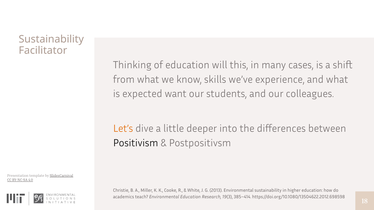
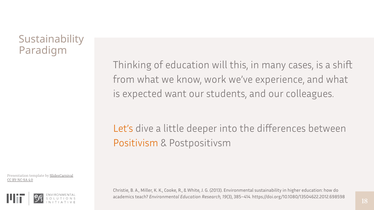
Facilitator: Facilitator -> Paradigm
skills: skills -> work
Positivism colour: black -> orange
